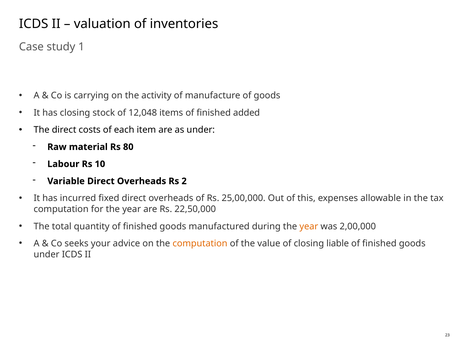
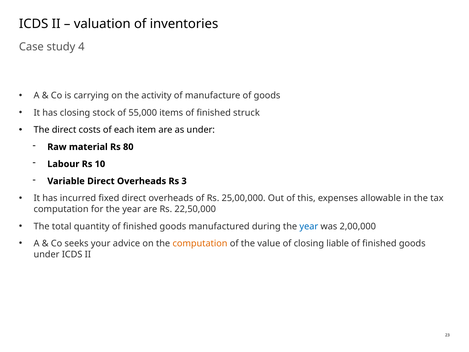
1: 1 -> 4
12,048: 12,048 -> 55,000
added: added -> struck
2: 2 -> 3
year at (309, 226) colour: orange -> blue
